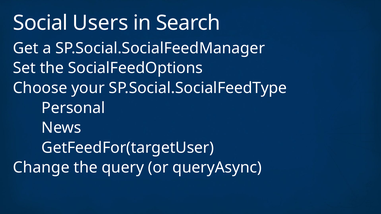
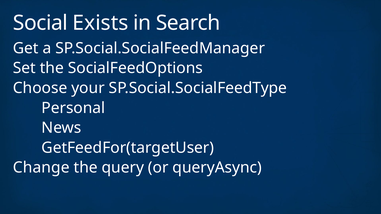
Users: Users -> Exists
